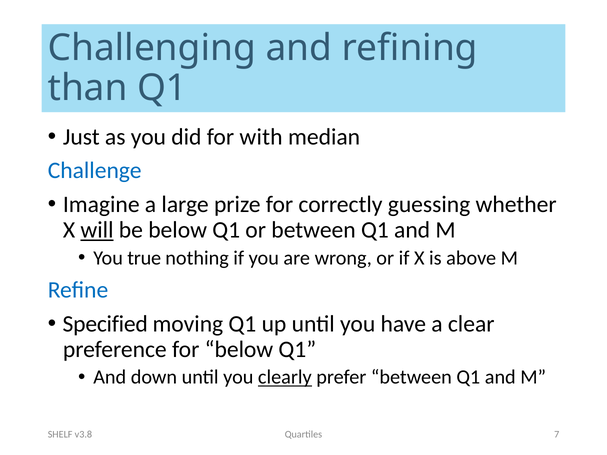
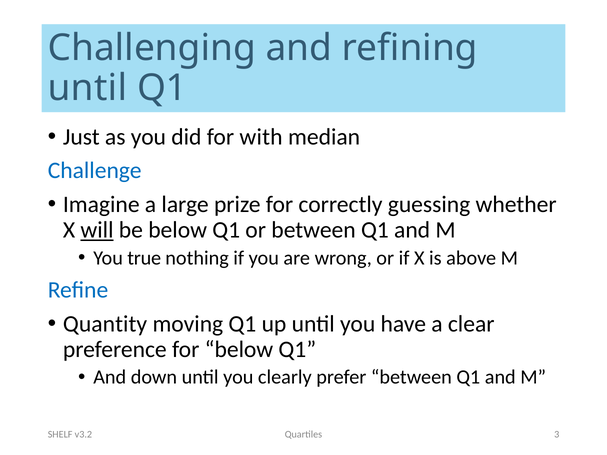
than at (88, 88): than -> until
Specified: Specified -> Quantity
clearly underline: present -> none
7: 7 -> 3
v3.8: v3.8 -> v3.2
